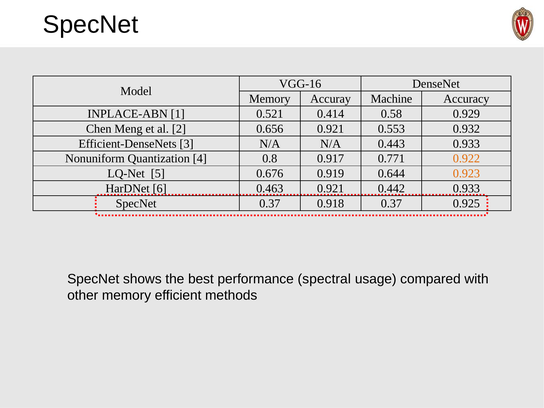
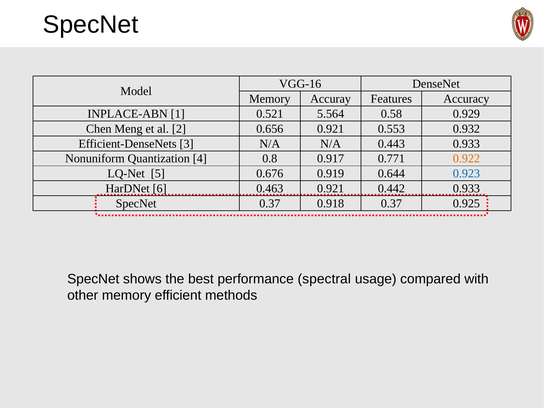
Machine: Machine -> Features
0.414: 0.414 -> 5.564
0.923 colour: orange -> blue
